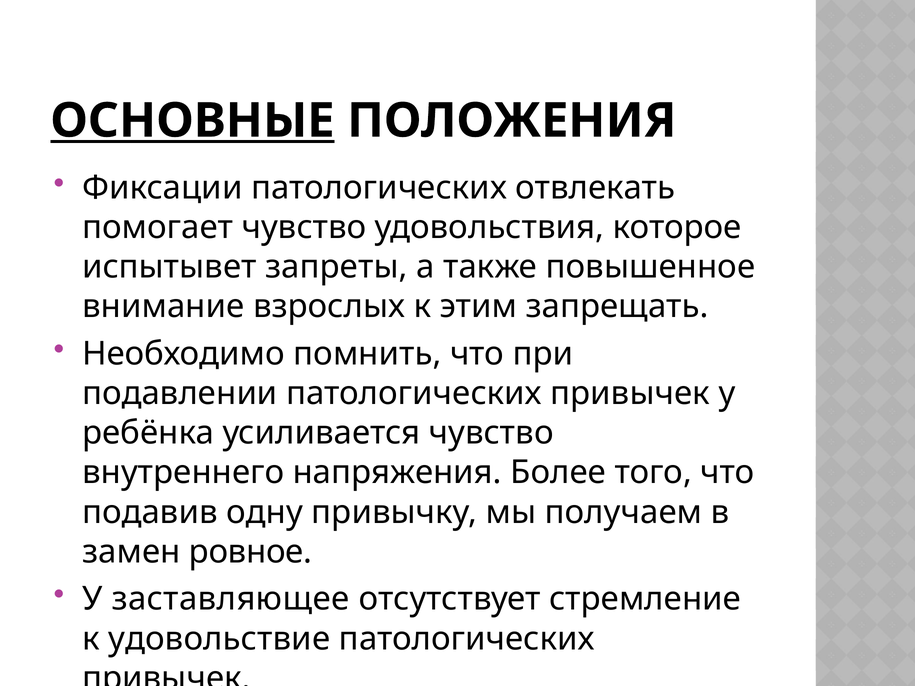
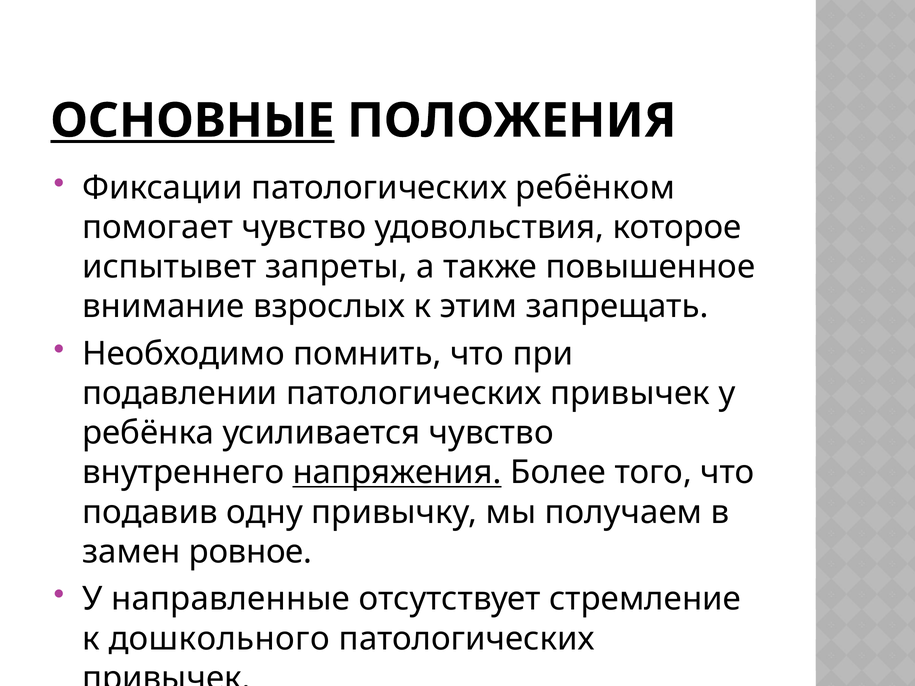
отвлекать: отвлекать -> ребёнком
напряжения underline: none -> present
заставляющее: заставляющее -> направленные
удовольствие: удовольствие -> дошкольного
